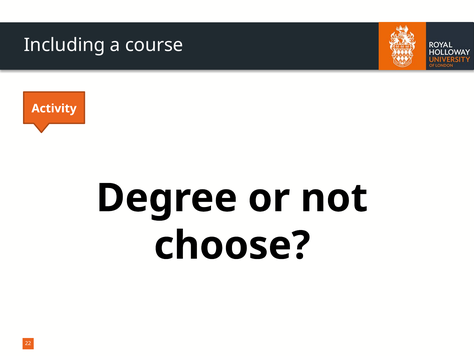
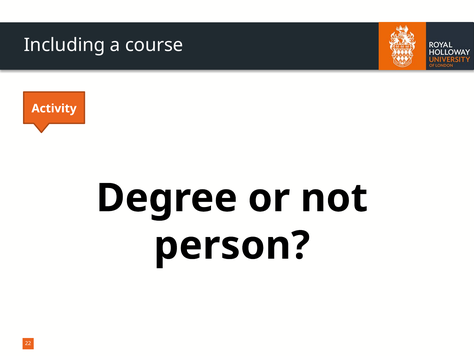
choose: choose -> person
